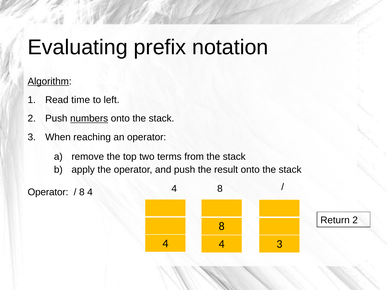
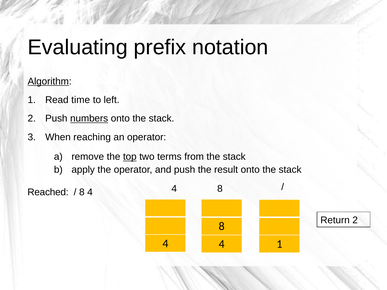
top underline: none -> present
Operator at (48, 192): Operator -> Reached
4 3: 3 -> 1
